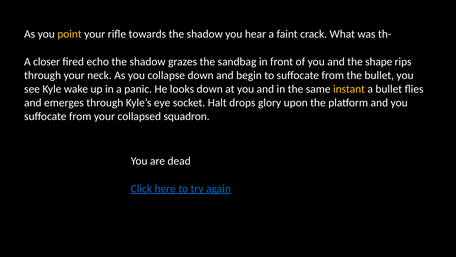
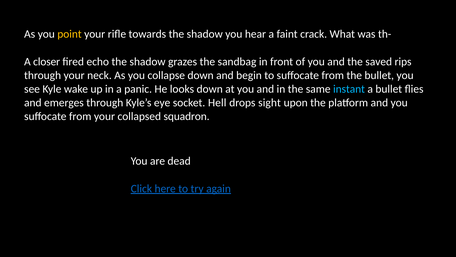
shape: shape -> saved
instant colour: yellow -> light blue
Halt: Halt -> Hell
glory: glory -> sight
